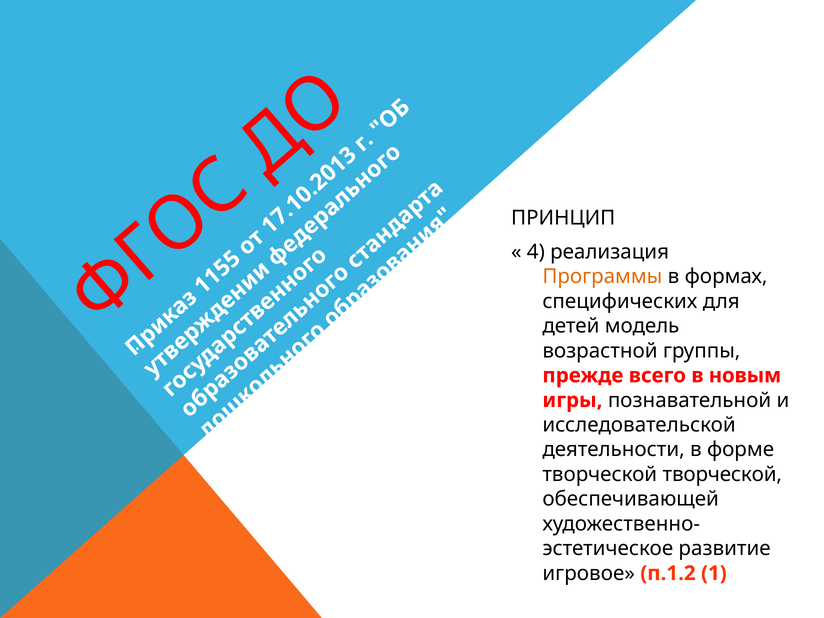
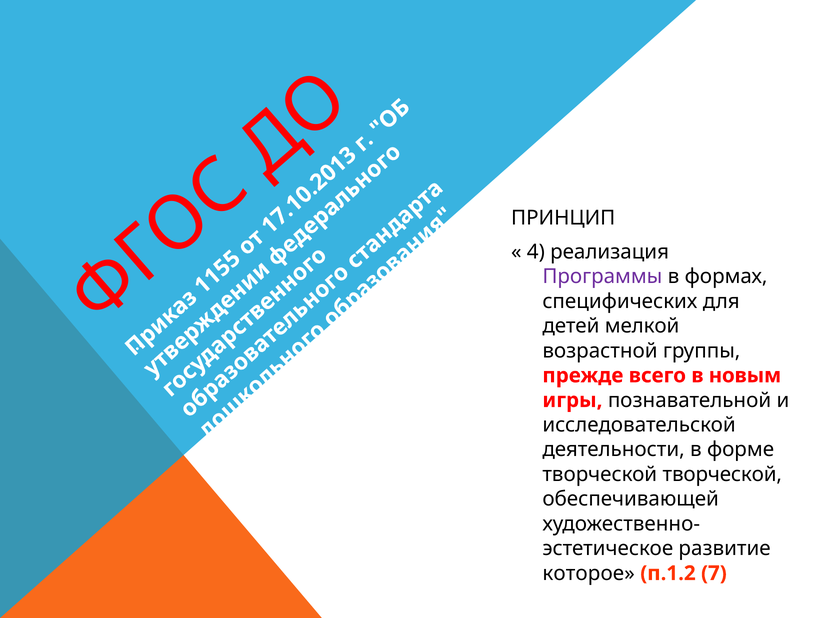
Программы colour: orange -> purple
модель: модель -> мелкой
игровое: игровое -> которое
п.1.2 1: 1 -> 7
